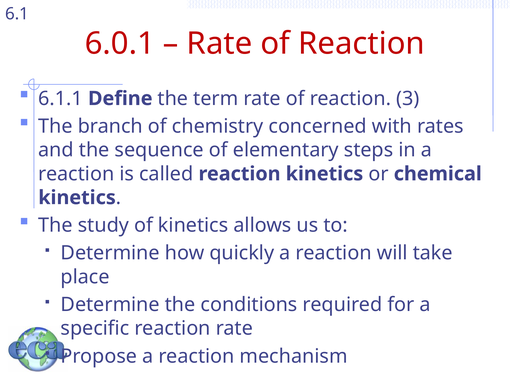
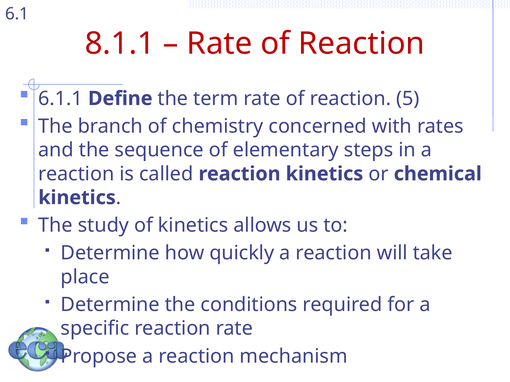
6.0.1: 6.0.1 -> 8.1.1
3: 3 -> 5
